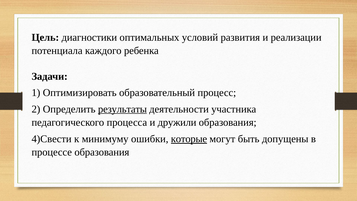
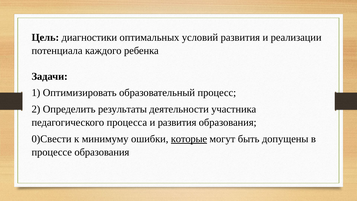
результаты underline: present -> none
и дружили: дружили -> развития
4)Свести: 4)Свести -> 0)Свести
